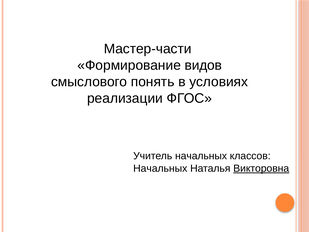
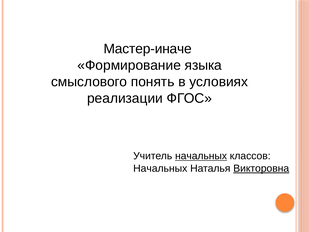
Мастер-части: Мастер-части -> Мастер-иначе
видов: видов -> языка
начальных at (201, 156) underline: none -> present
